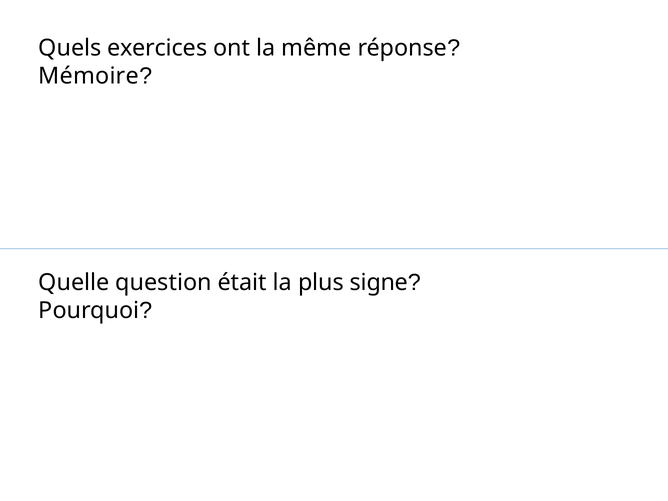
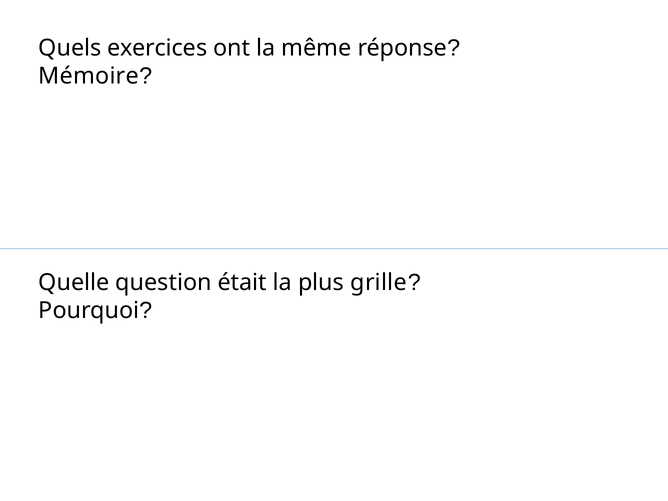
signe: signe -> grille
